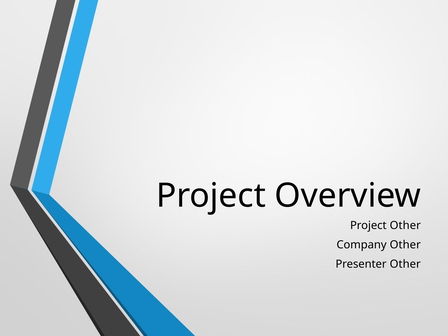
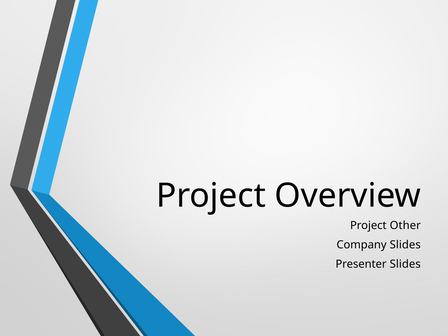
Company Other: Other -> Slides
Presenter Other: Other -> Slides
